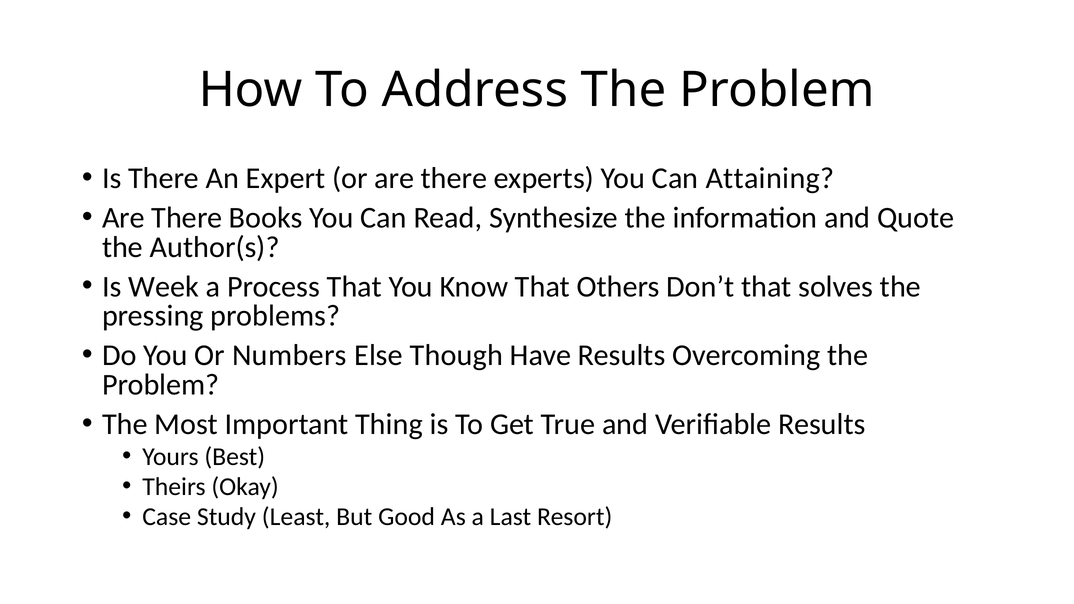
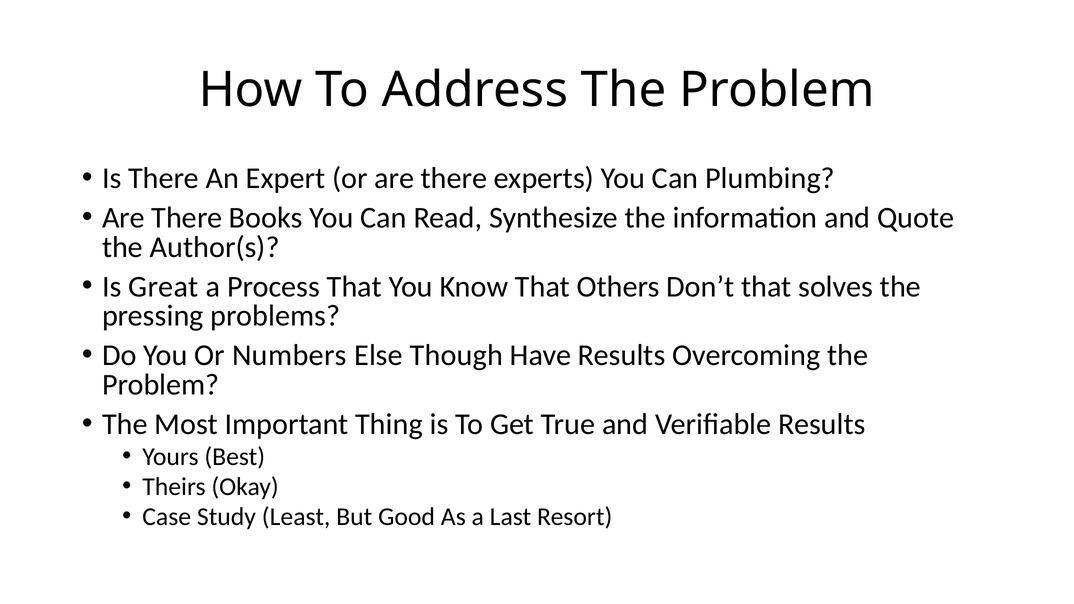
Attaining: Attaining -> Plumbing
Week: Week -> Great
